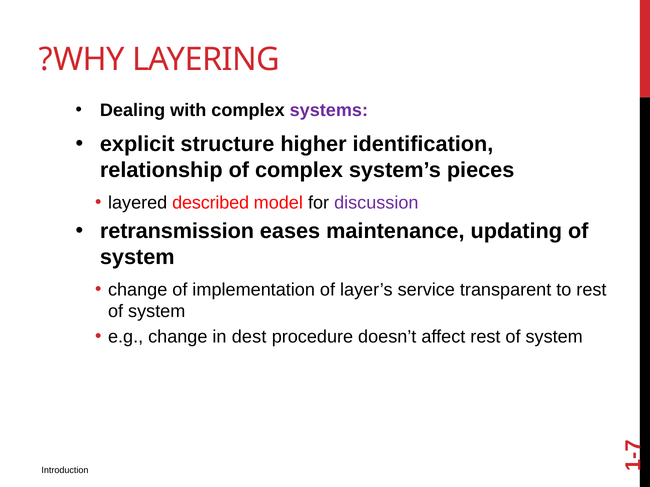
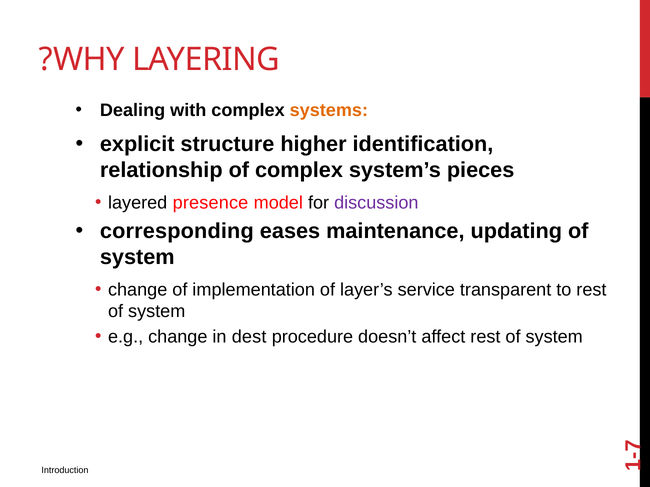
systems colour: purple -> orange
described: described -> presence
retransmission: retransmission -> corresponding
